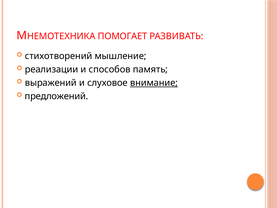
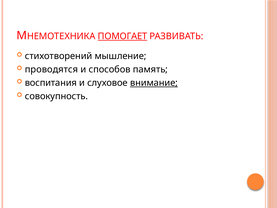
ПОМОГАЕТ underline: none -> present
реализации: реализации -> проводятся
выражений: выражений -> воспитания
предложений: предложений -> совокупность
